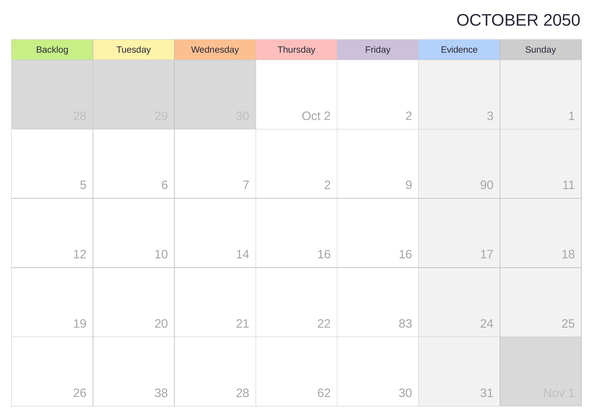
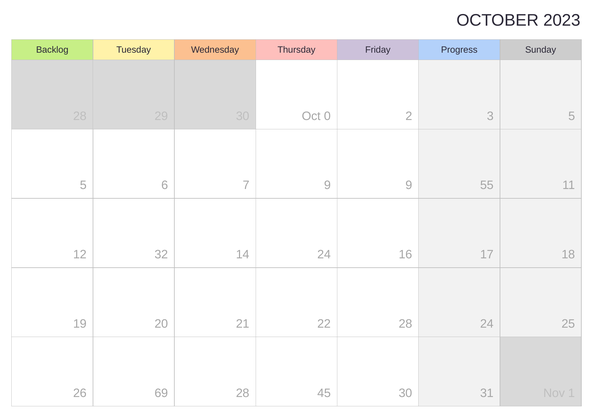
2050: 2050 -> 2023
Evidence: Evidence -> Progress
Oct 2: 2 -> 0
3 1: 1 -> 5
7 2: 2 -> 9
90: 90 -> 55
10: 10 -> 32
14 16: 16 -> 24
22 83: 83 -> 28
38: 38 -> 69
62: 62 -> 45
